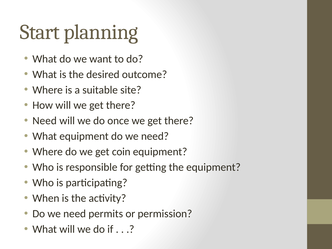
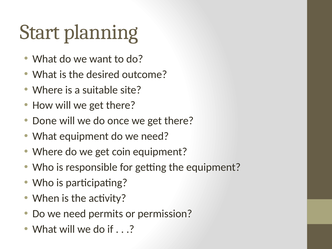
Need at (45, 121): Need -> Done
